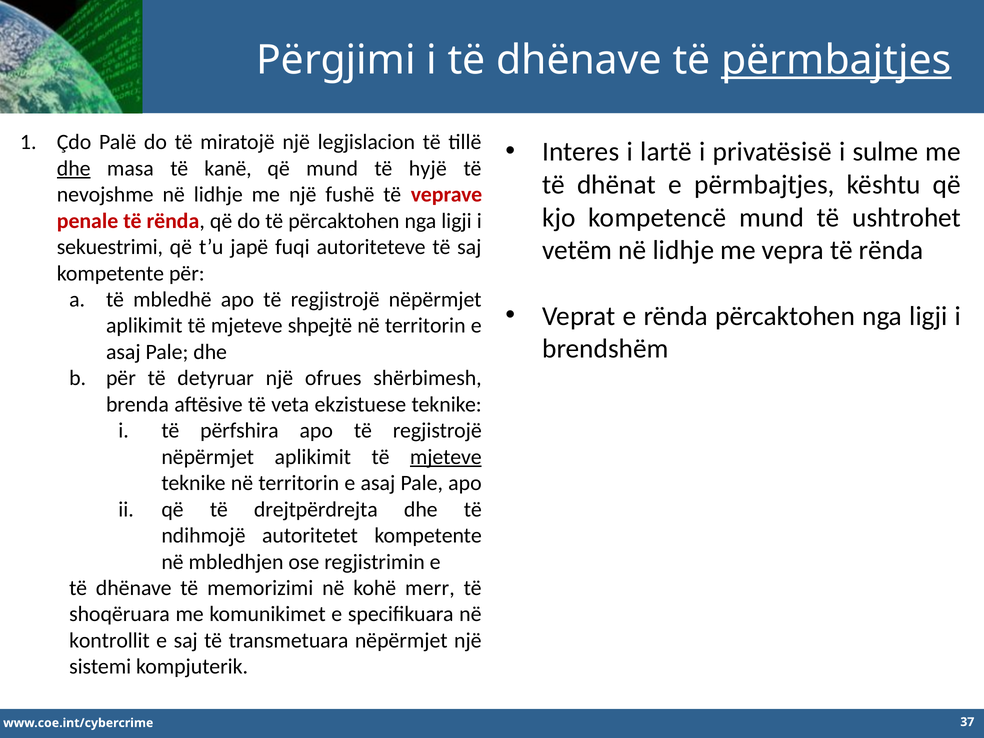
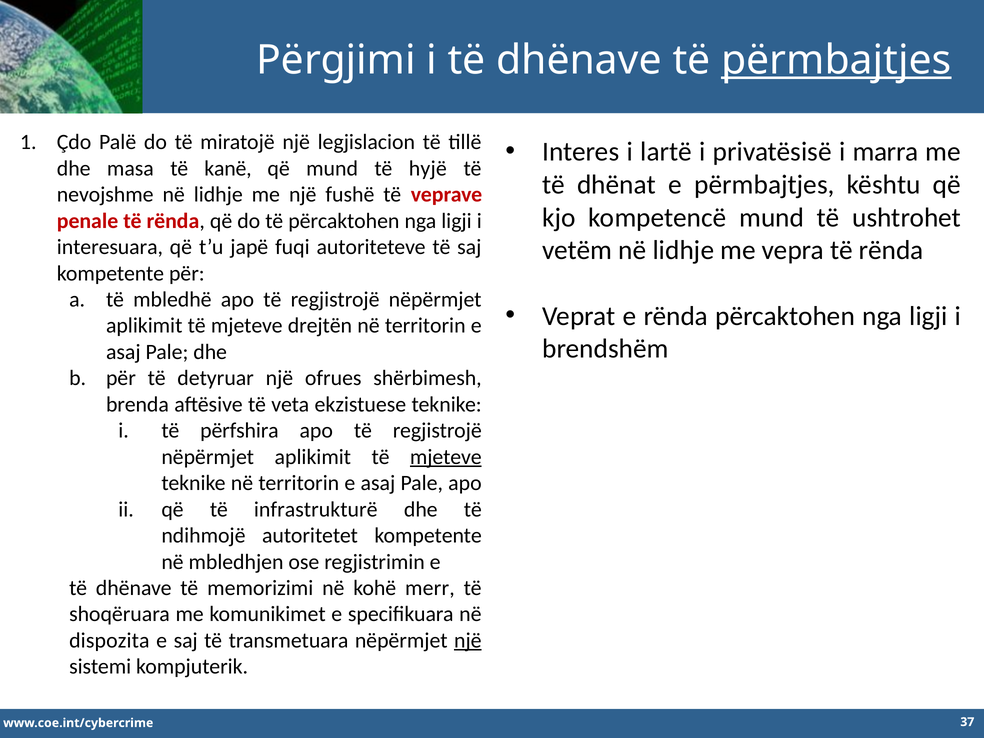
sulme: sulme -> marra
dhe at (74, 168) underline: present -> none
sekuestrimi: sekuestrimi -> interesuara
shpejtë: shpejtë -> drejtën
drejtpërdrejta: drejtpërdrejta -> infrastrukturë
kontrollit: kontrollit -> dispozita
një at (468, 640) underline: none -> present
